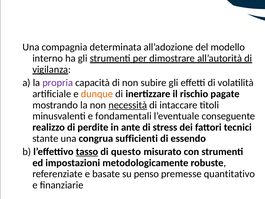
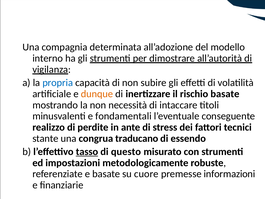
propria colour: purple -> blue
rischio pagate: pagate -> basate
necessità underline: present -> none
sufficienti: sufficienti -> traducano
penso: penso -> cuore
quantitativo: quantitativo -> informazioni
